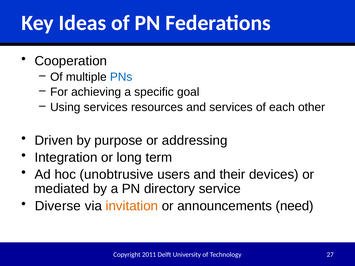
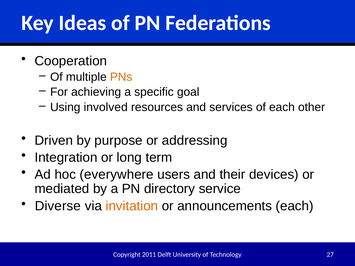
PNs colour: blue -> orange
Using services: services -> involved
unobtrusive: unobtrusive -> everywhere
announcements need: need -> each
